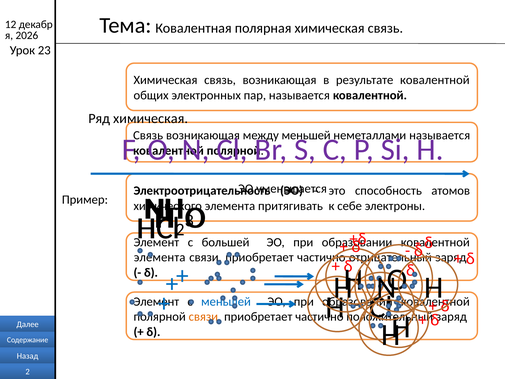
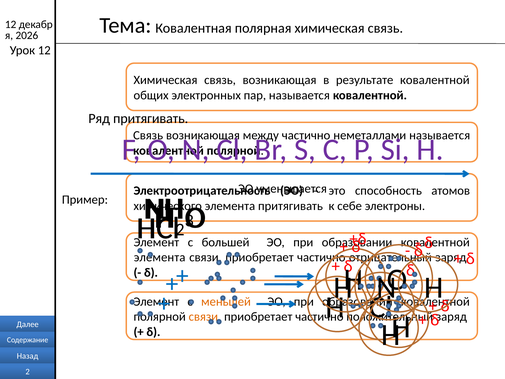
Урок 23: 23 -> 12
Ряд химическая: химическая -> притягивать
между меньшей: меньшей -> частично
меньшей at (226, 301) colour: blue -> orange
